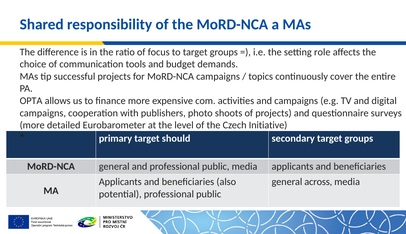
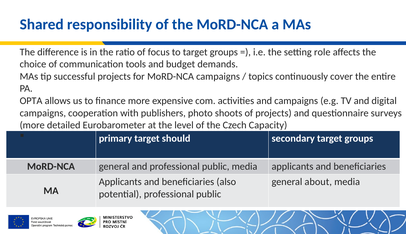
Initiative: Initiative -> Capacity
across: across -> about
